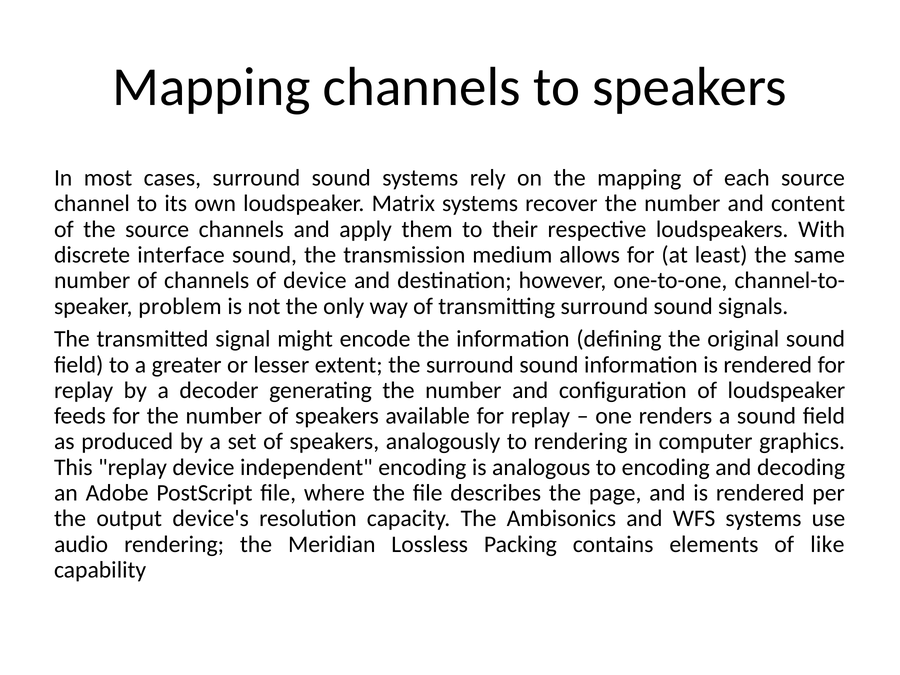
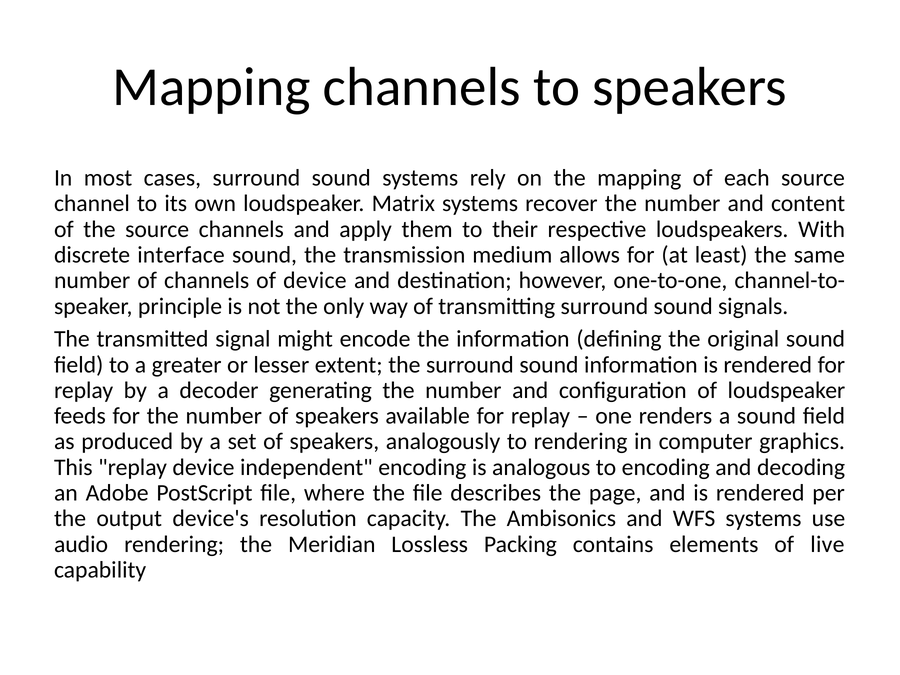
problem: problem -> principle
like: like -> live
